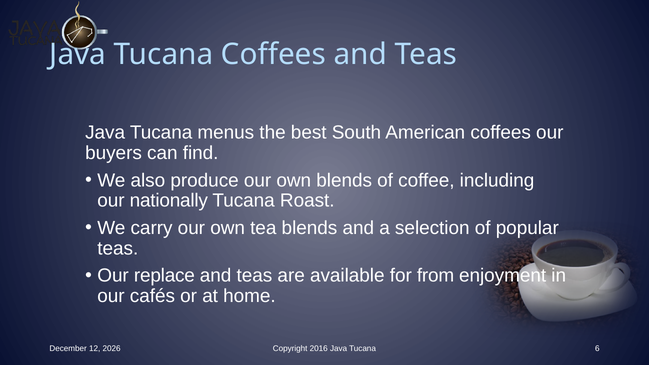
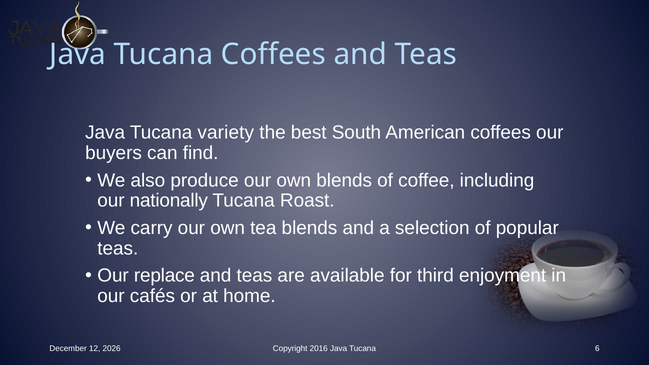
menus: menus -> variety
from: from -> third
